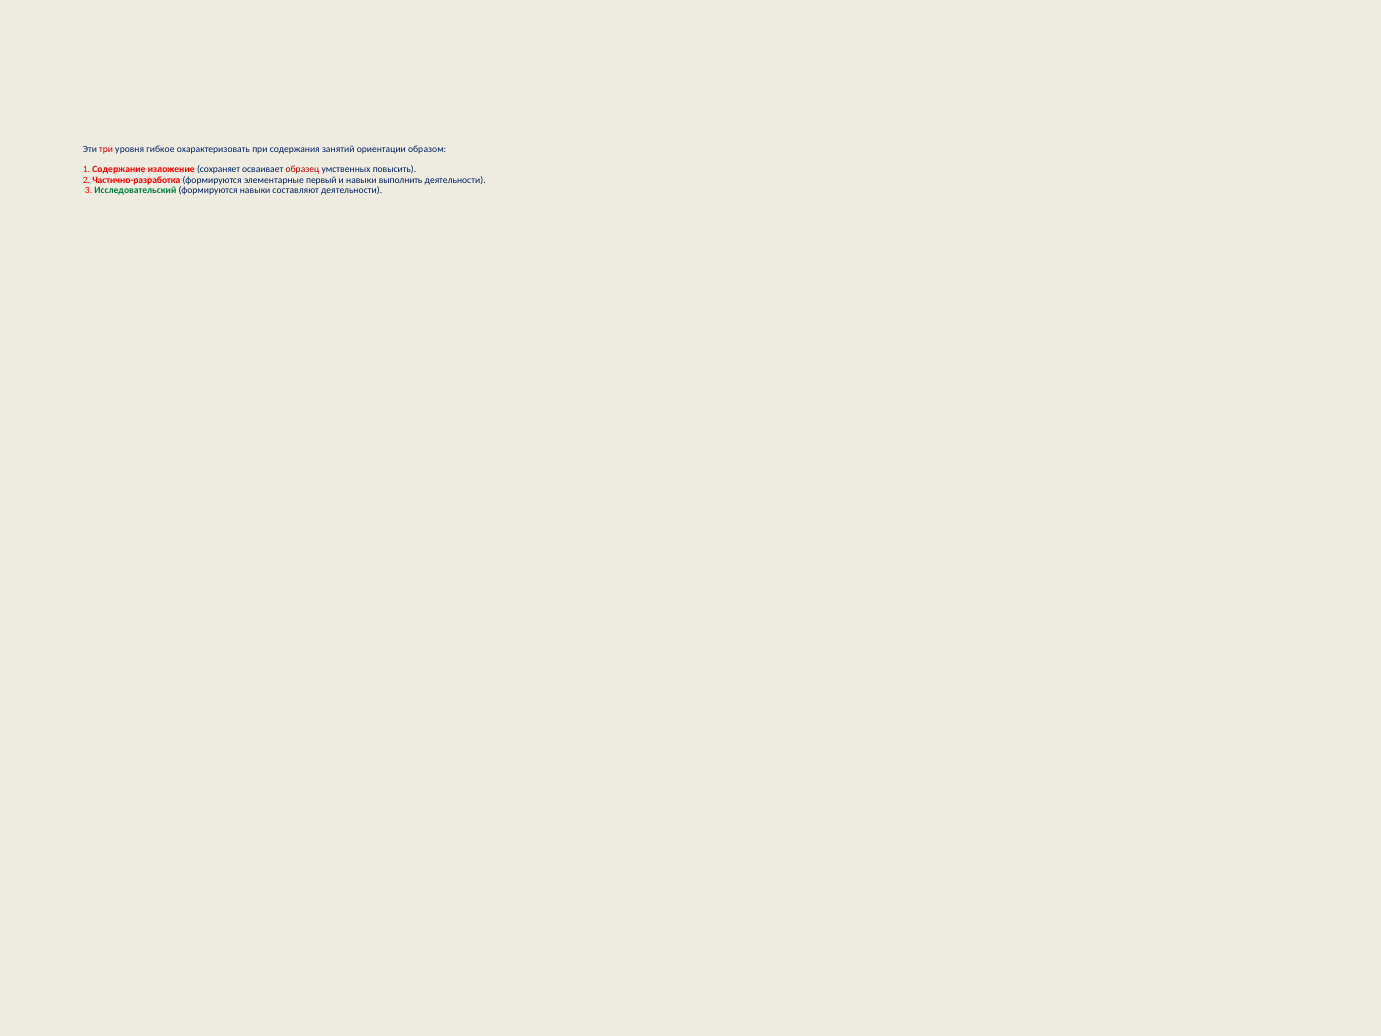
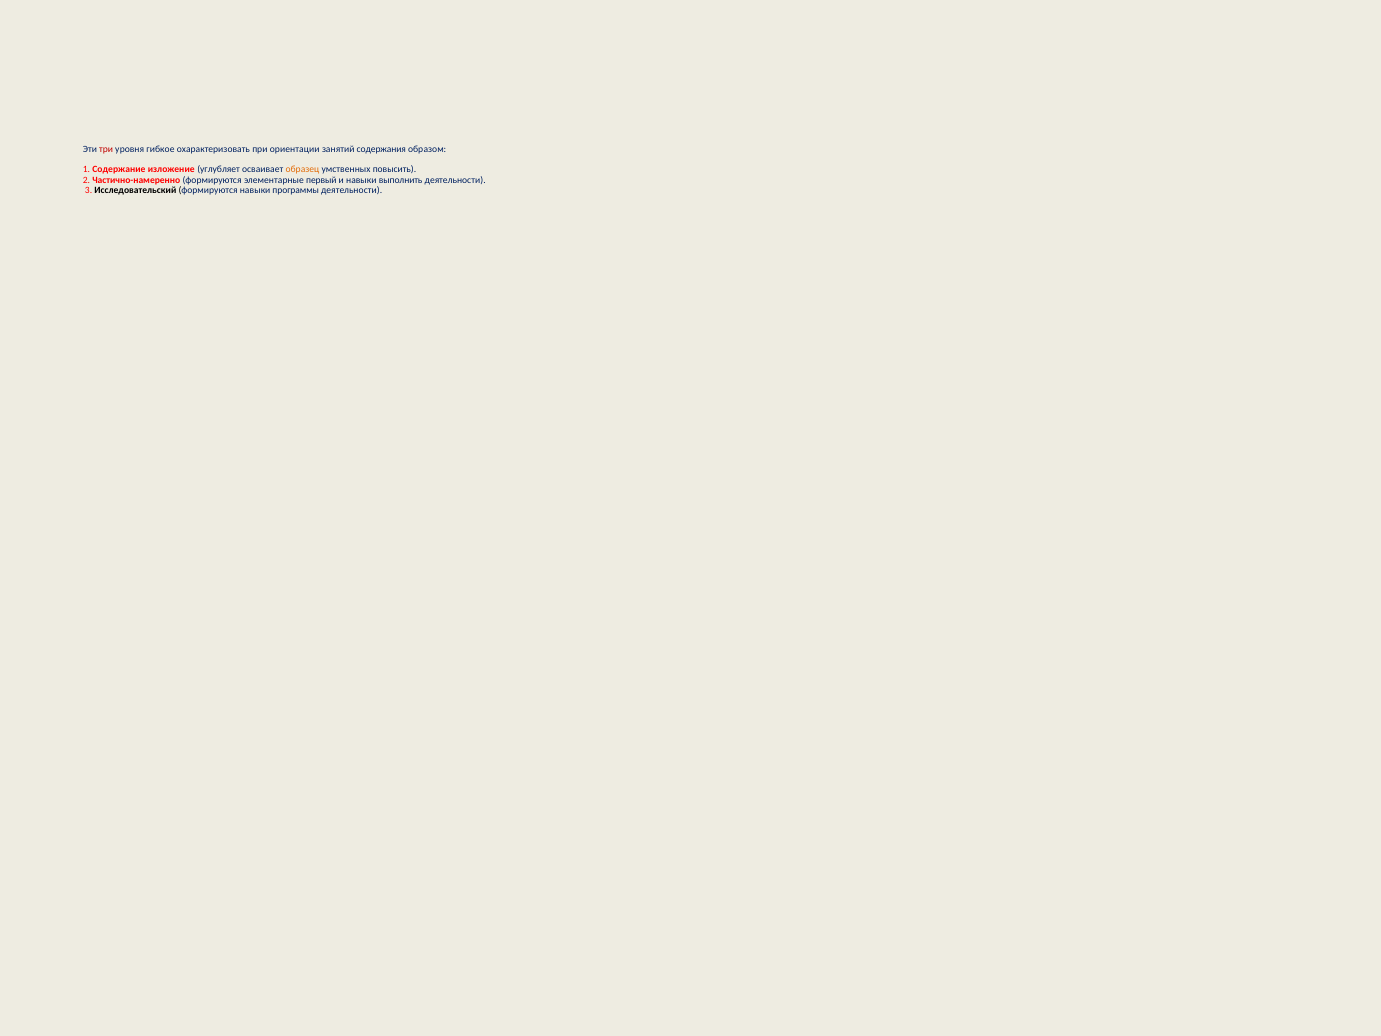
содержания: содержания -> ориентации
ориентации: ориентации -> содержания
сохраняет: сохраняет -> углубляет
образец colour: red -> orange
Частично-разработка: Частично-разработка -> Частично-намеренно
Исследовательский colour: green -> black
составляют: составляют -> программы
